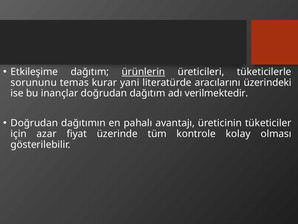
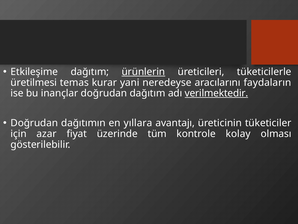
sorununu: sorununu -> üretilmesi
literatürde: literatürde -> neredeyse
üzerindeki: üzerindeki -> faydaların
verilmektedir underline: none -> present
pahalı: pahalı -> yıllara
